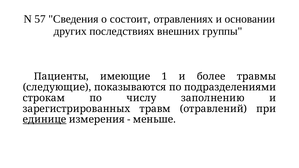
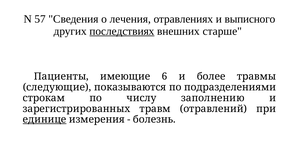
состоит: состоит -> лечения
основании: основании -> выписного
последствиях underline: none -> present
группы: группы -> старше
1: 1 -> 6
меньше: меньше -> болезнь
